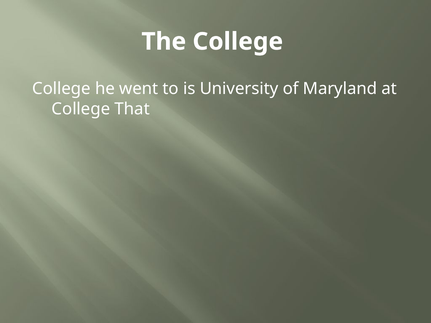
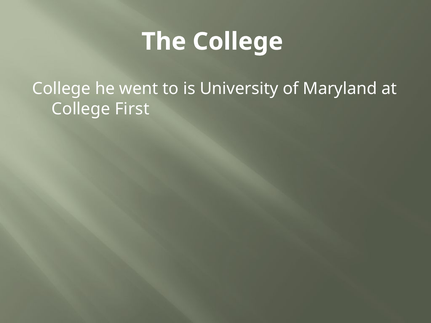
That: That -> First
